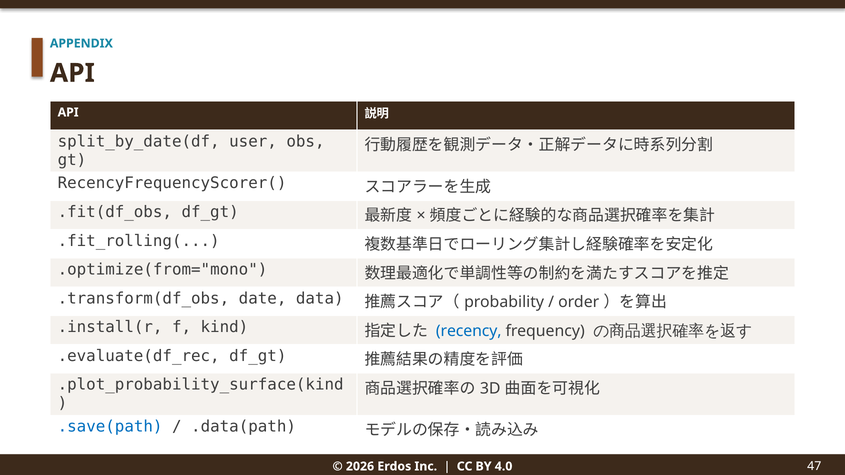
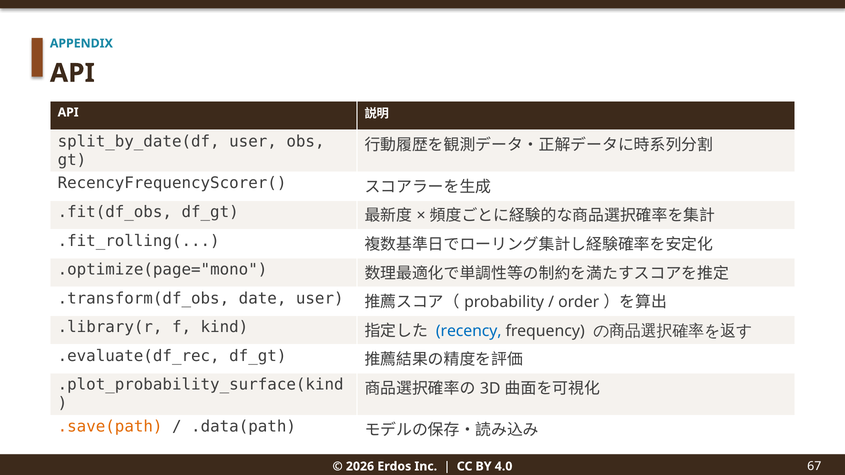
.optimize(from="mono: .optimize(from="mono -> .optimize(page="mono
date data: data -> user
.install(r: .install(r -> .library(r
.save(path colour: blue -> orange
47: 47 -> 67
